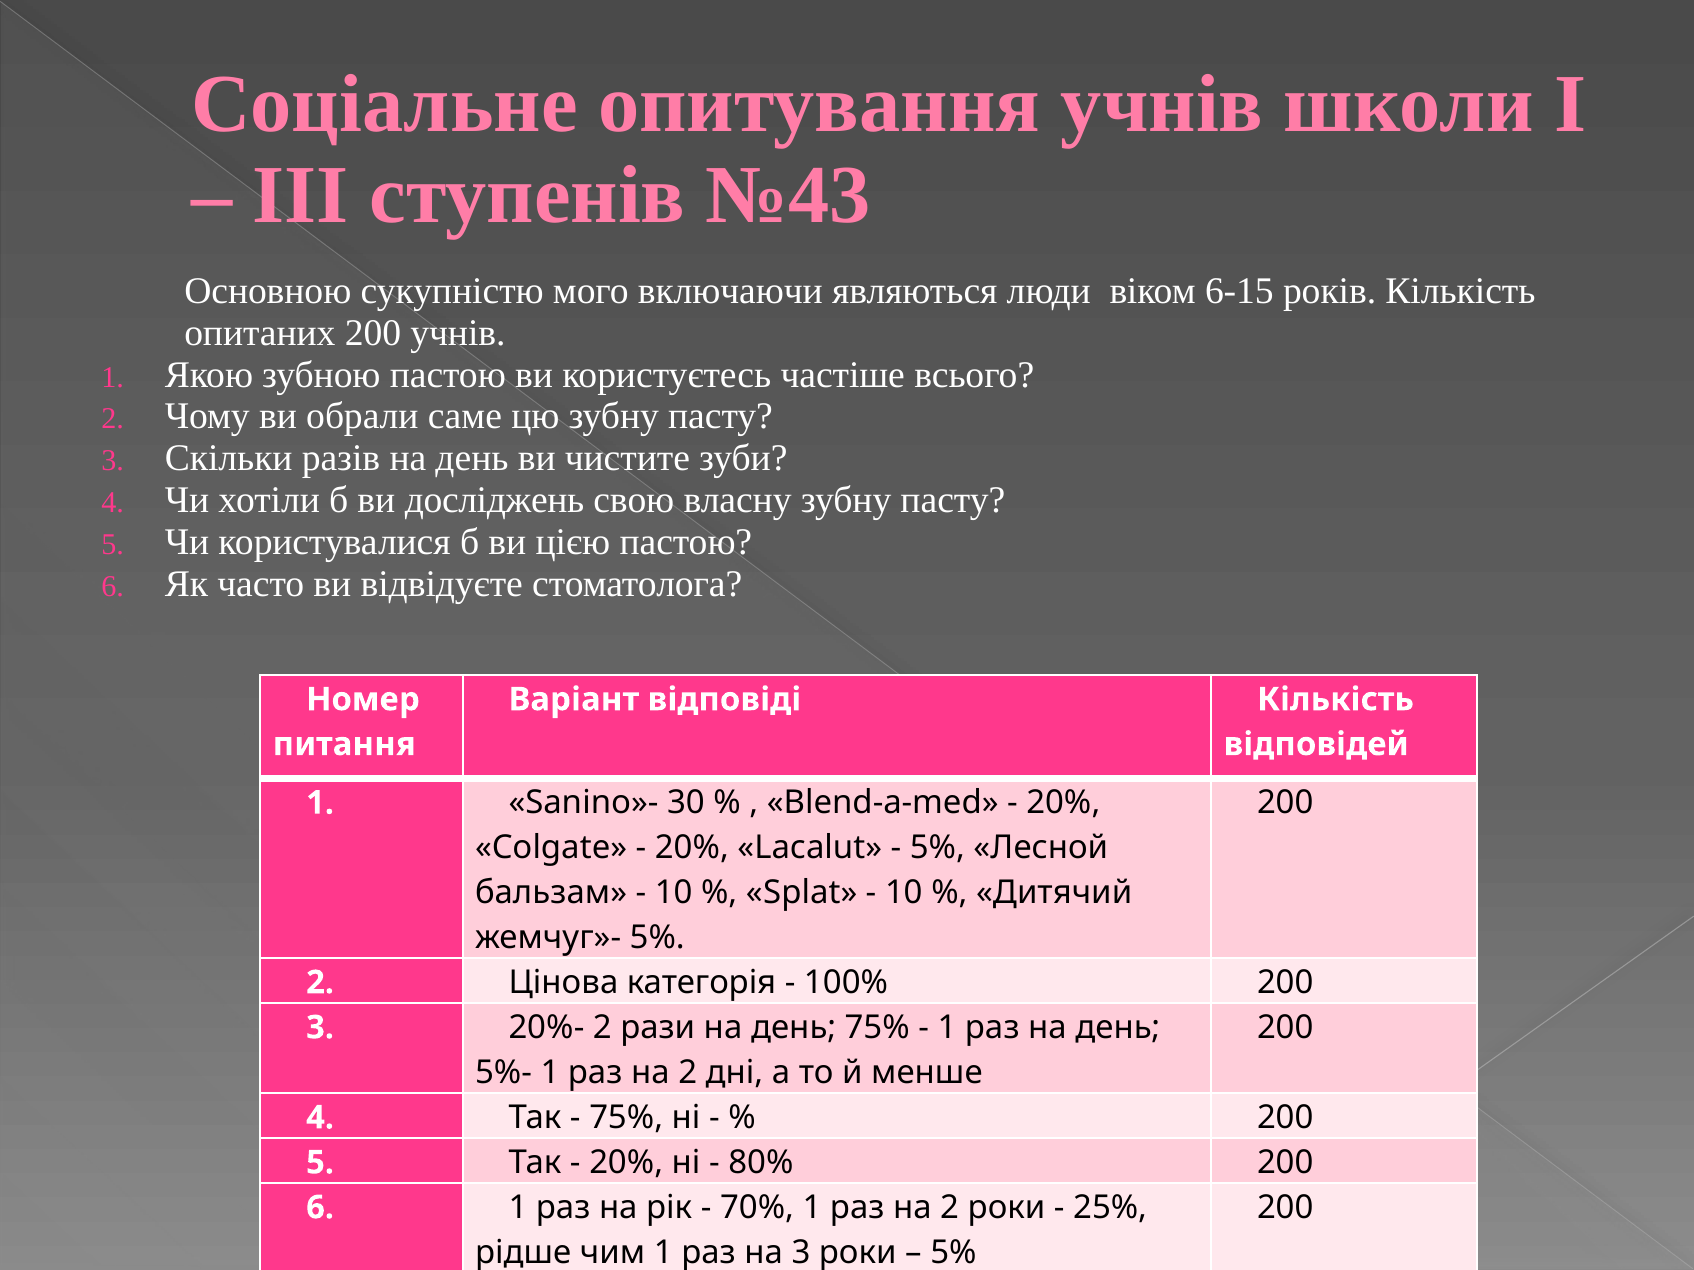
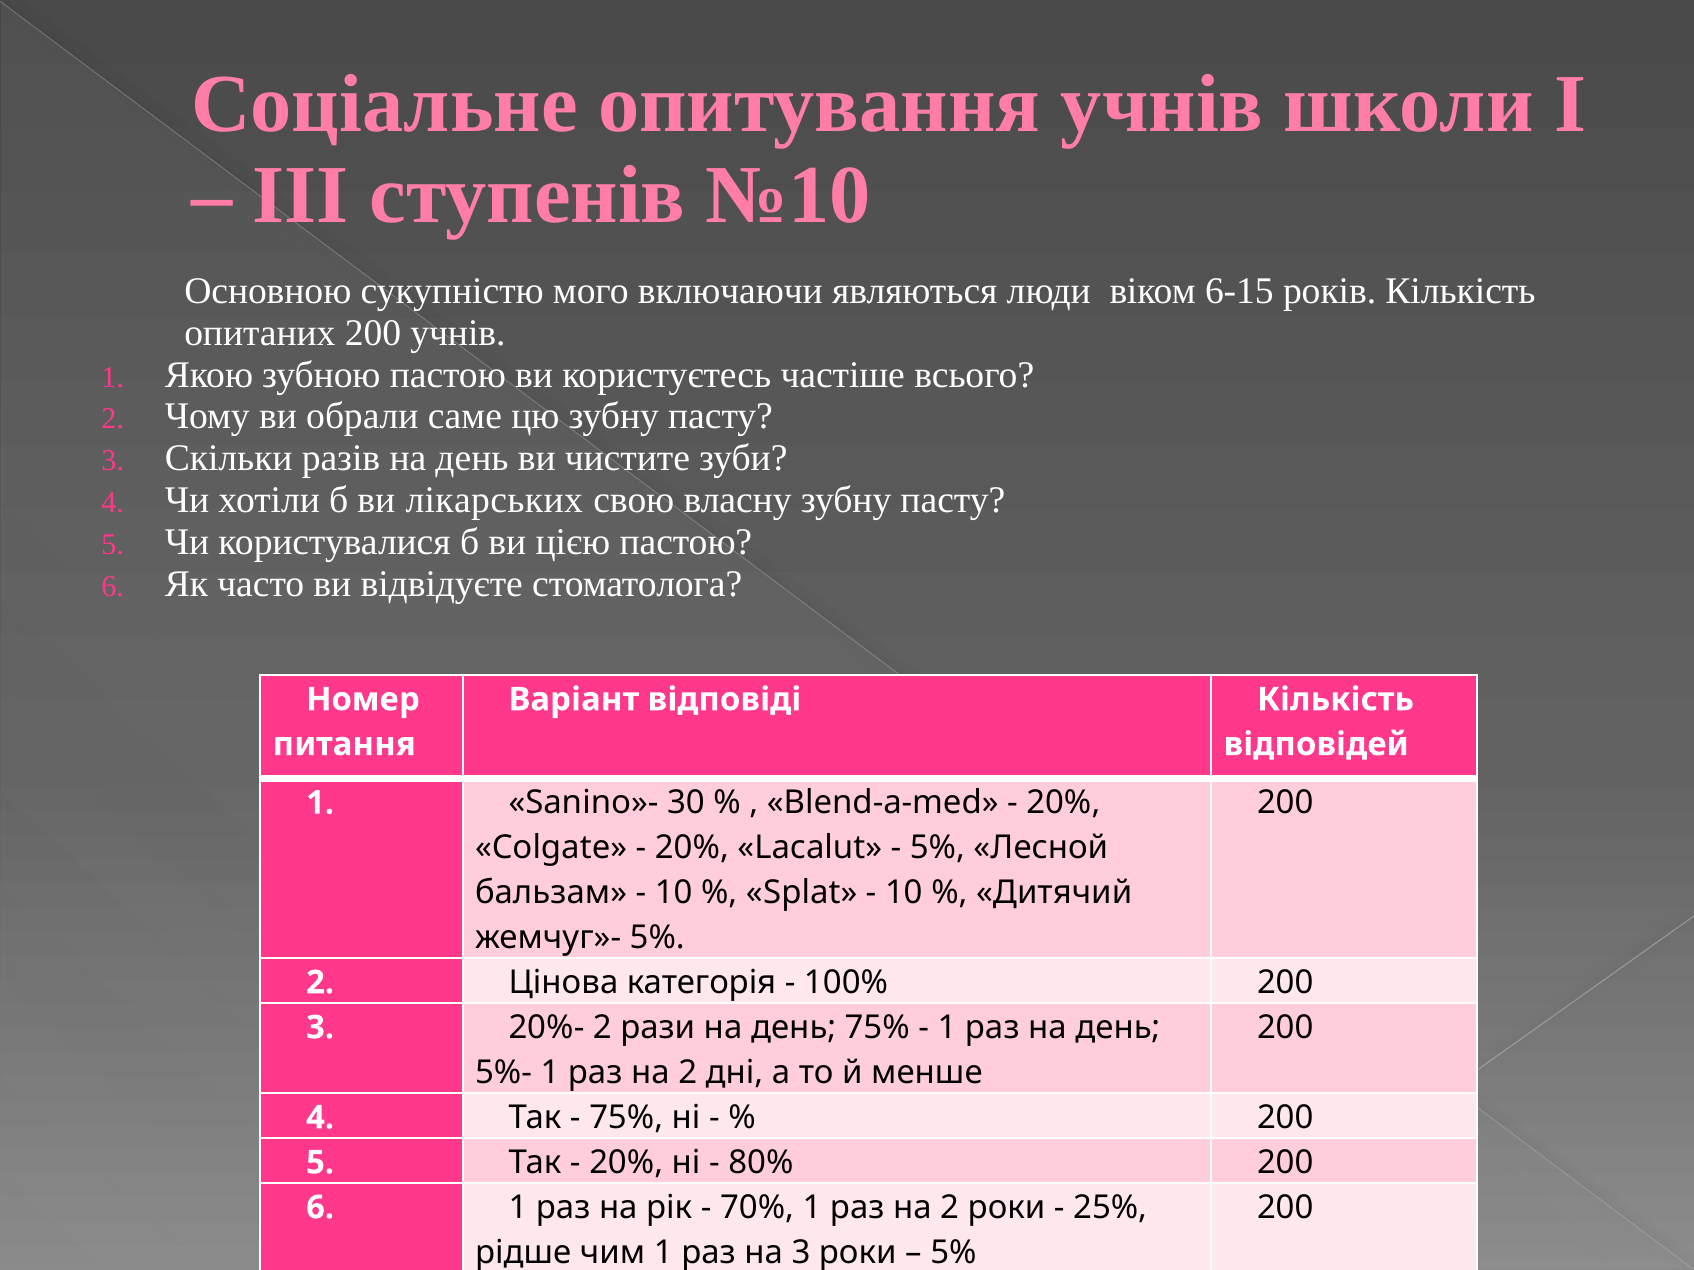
№43: №43 -> №10
досліджень: досліджень -> лікарських
